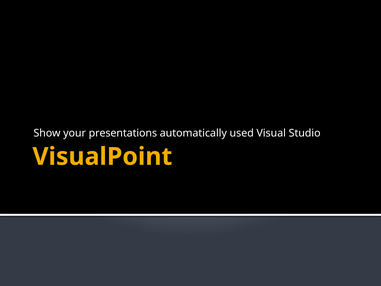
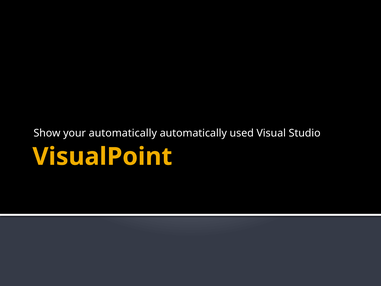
your presentations: presentations -> automatically
